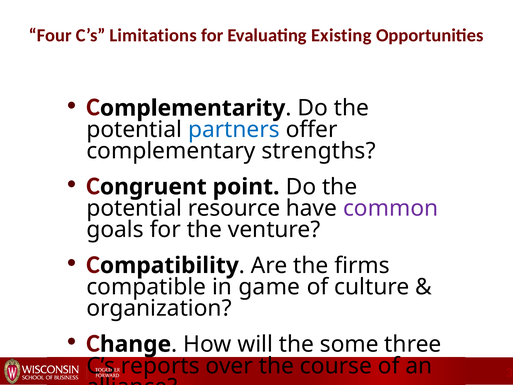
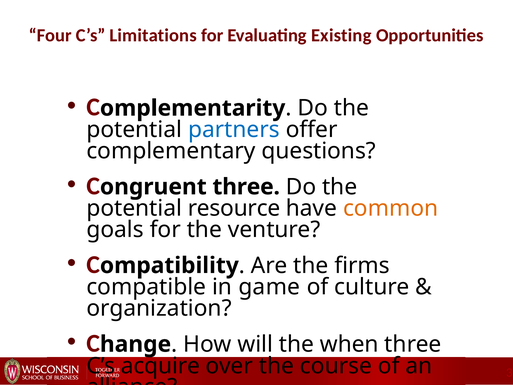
strengths: strengths -> questions
point at (246, 187): point -> three
common colour: purple -> orange
some: some -> when
reports: reports -> acquire
